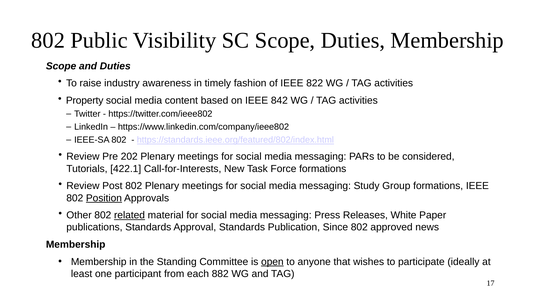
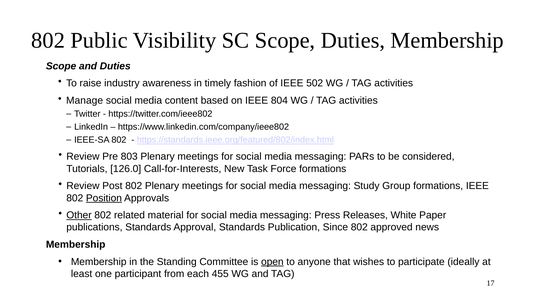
822: 822 -> 502
Property: Property -> Manage
842: 842 -> 804
202: 202 -> 803
422.1: 422.1 -> 126.0
Other underline: none -> present
related underline: present -> none
882: 882 -> 455
